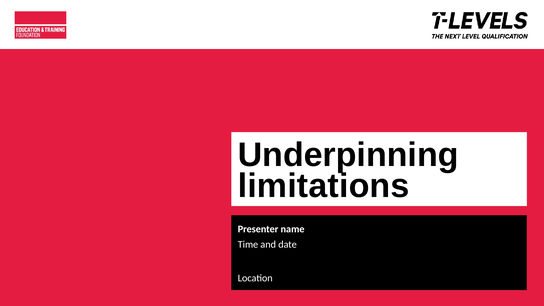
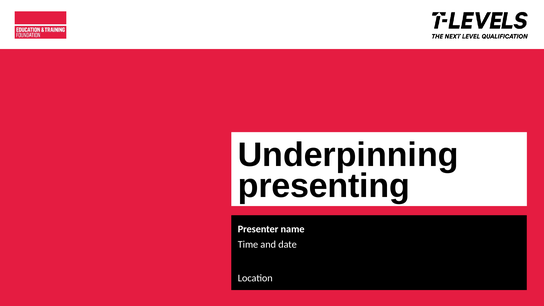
limitations: limitations -> presenting
